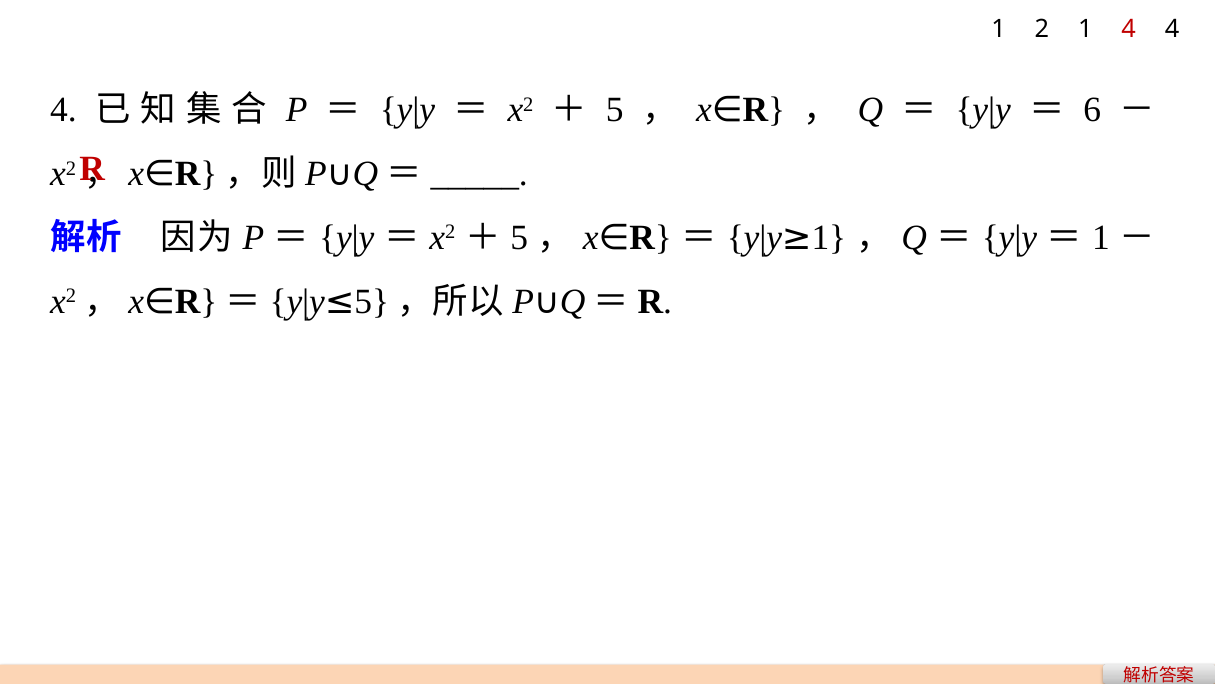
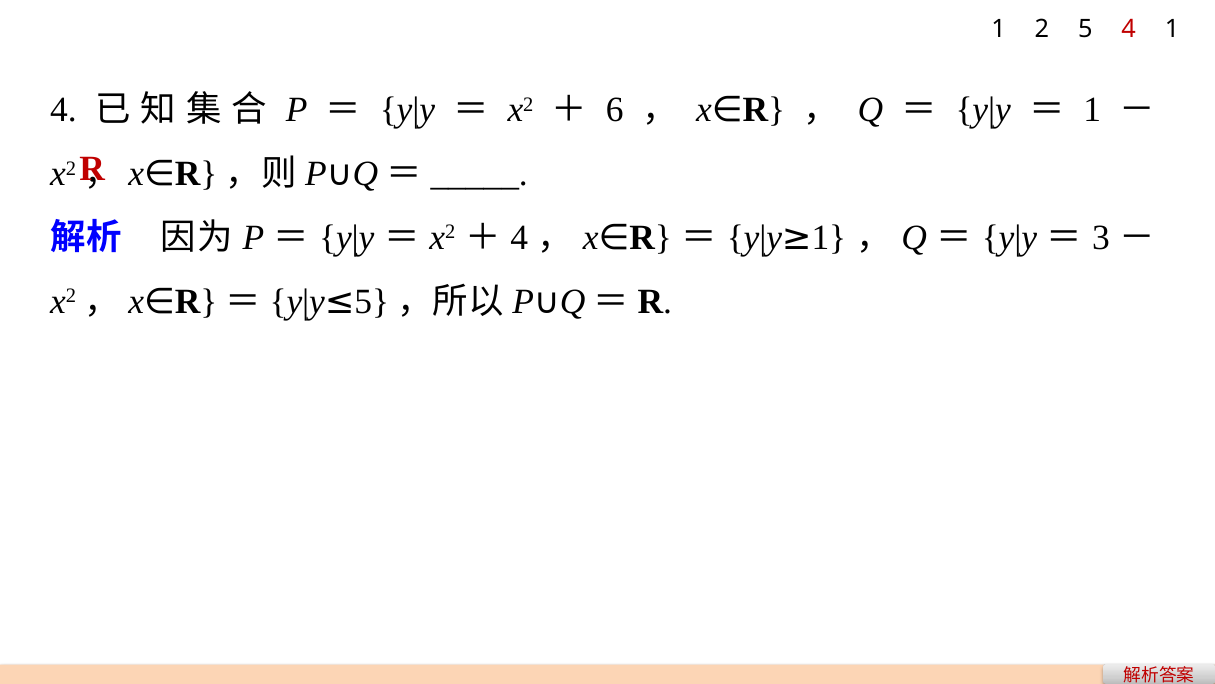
2 1: 1 -> 5
4 at (1172, 29): 4 -> 1
5 at (615, 110): 5 -> 6
6 at (1092, 110): 6 -> 1
5 at (519, 238): 5 -> 4
1 at (1101, 238): 1 -> 3
